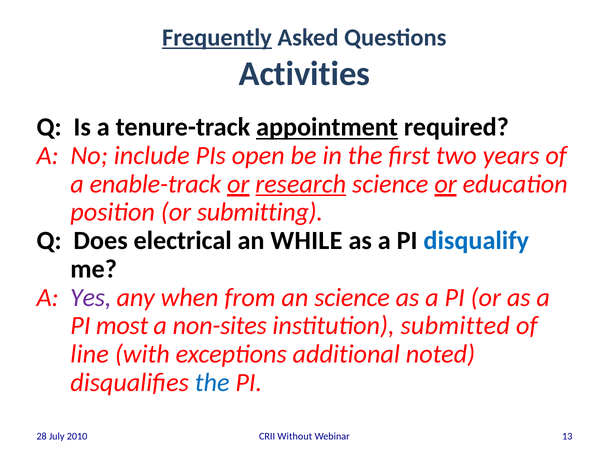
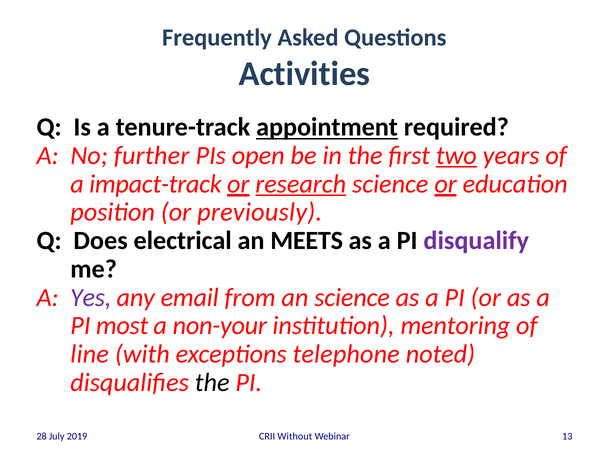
Frequently underline: present -> none
include: include -> further
two underline: none -> present
enable-track: enable-track -> impact-track
submitting: submitting -> previously
WHILE: WHILE -> MEETS
disqualify colour: blue -> purple
when: when -> email
non-sites: non-sites -> non-your
submitted: submitted -> mentoring
additional: additional -> telephone
the at (212, 382) colour: blue -> black
2010: 2010 -> 2019
